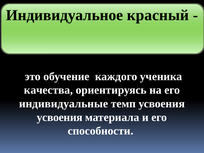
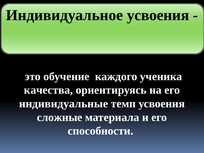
Индивидуальное красный: красный -> усвоения
усвоения at (60, 117): усвоения -> сложные
